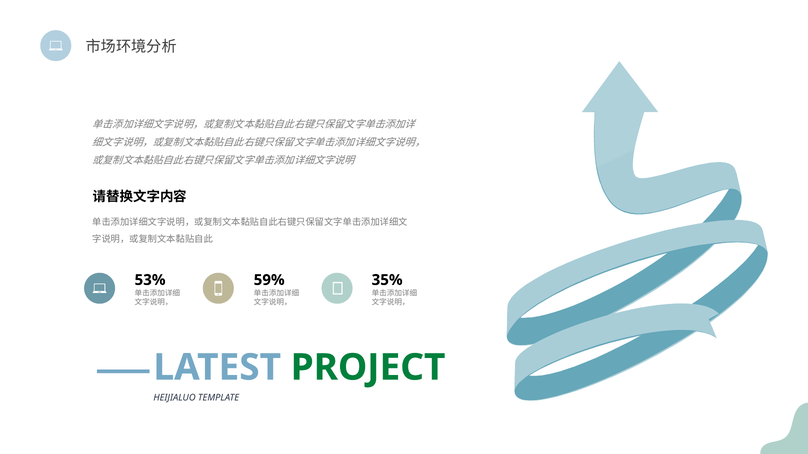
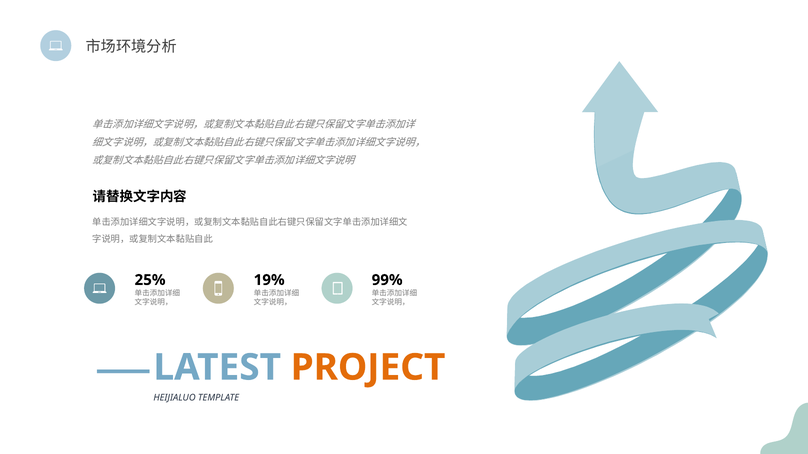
53%: 53% -> 25%
59%: 59% -> 19%
35%: 35% -> 99%
PROJECT colour: green -> orange
